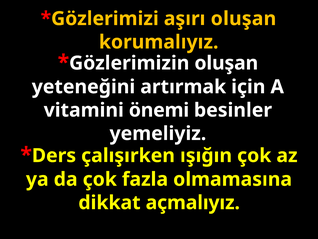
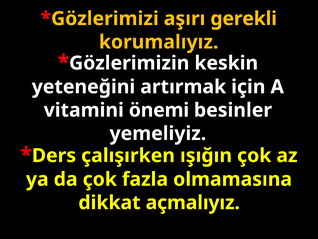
aşırı oluşan: oluşan -> gerekli
oluşan at (226, 63): oluşan -> keskin
